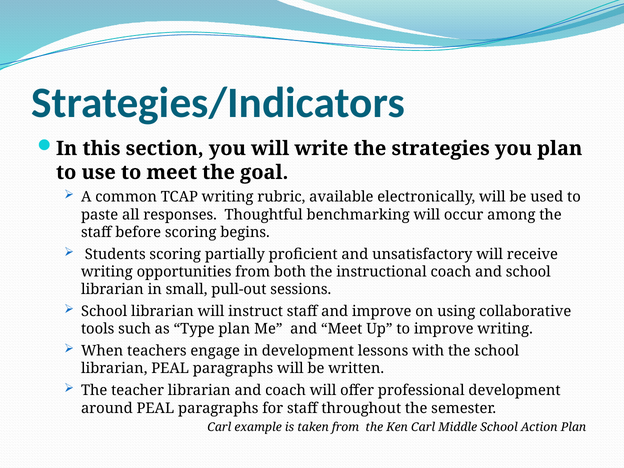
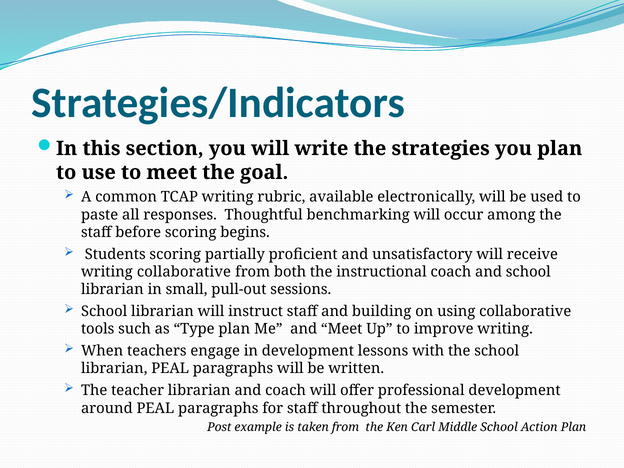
writing opportunities: opportunities -> collaborative
and improve: improve -> building
Carl at (219, 427): Carl -> Post
